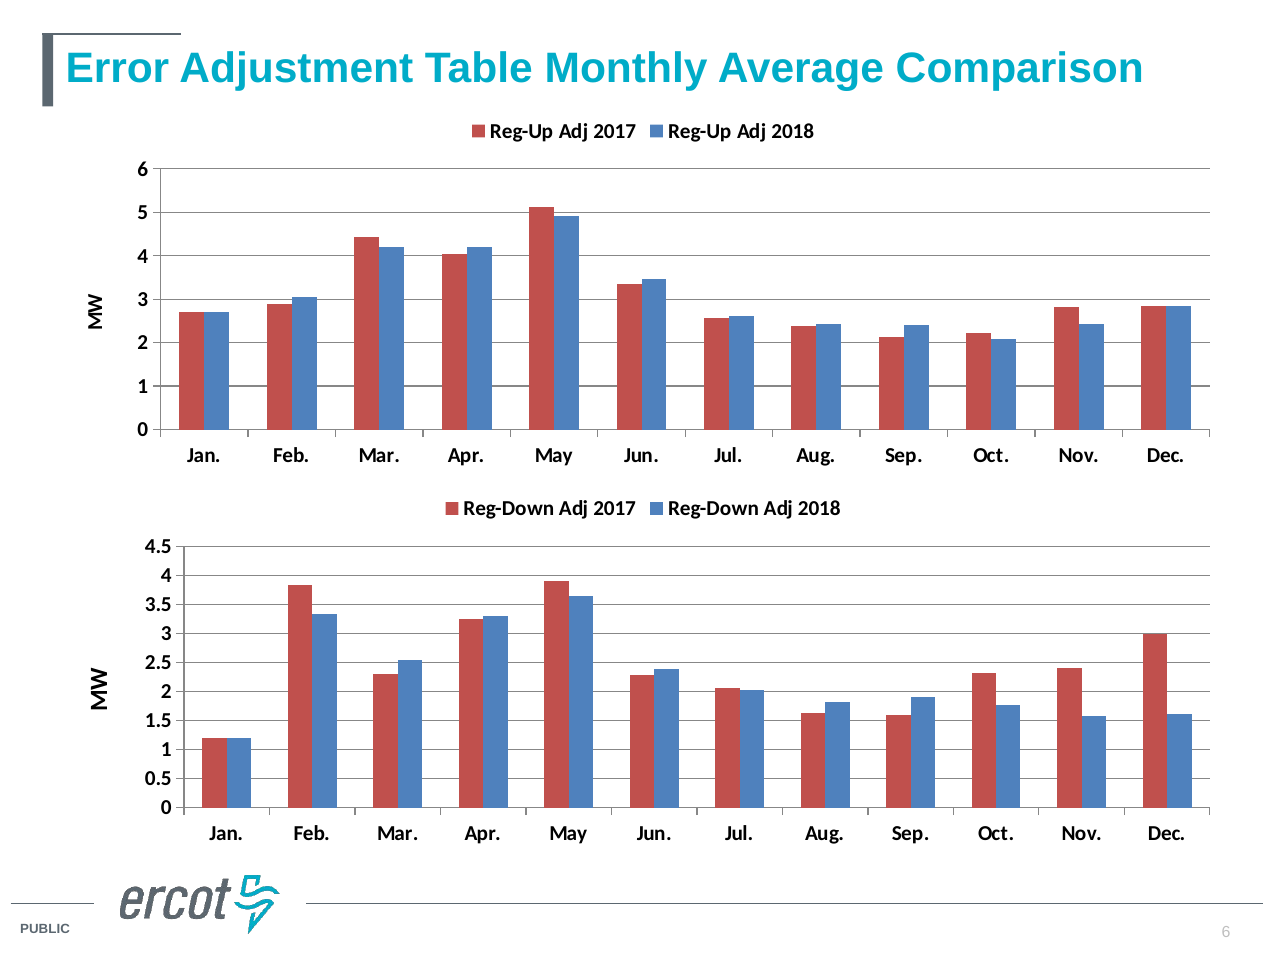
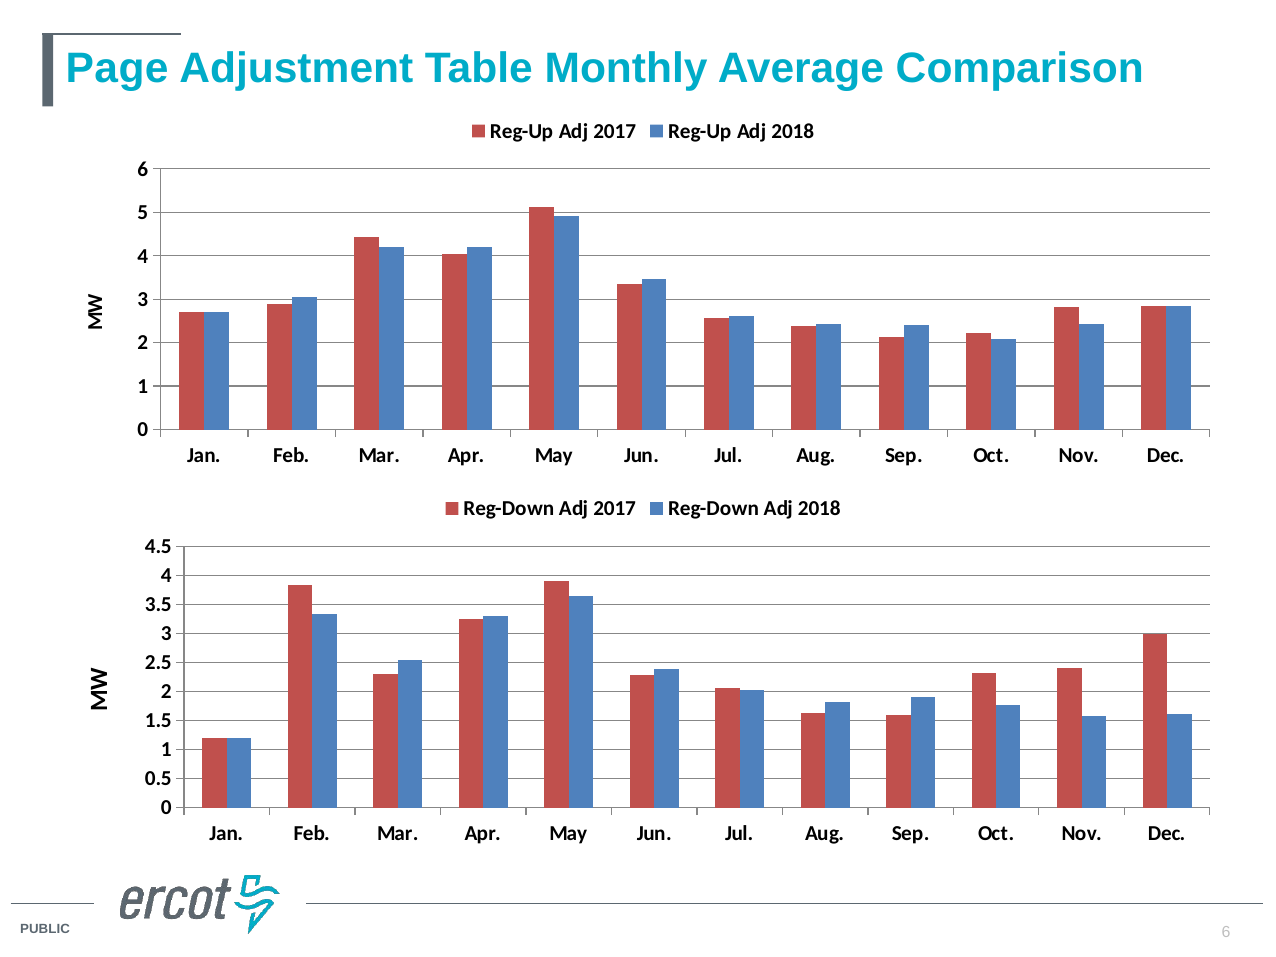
Error: Error -> Page
